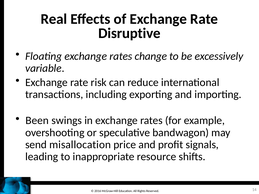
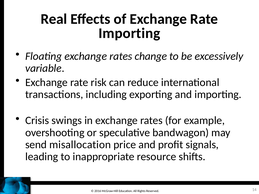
Disruptive at (129, 33): Disruptive -> Importing
Been: Been -> Crisis
